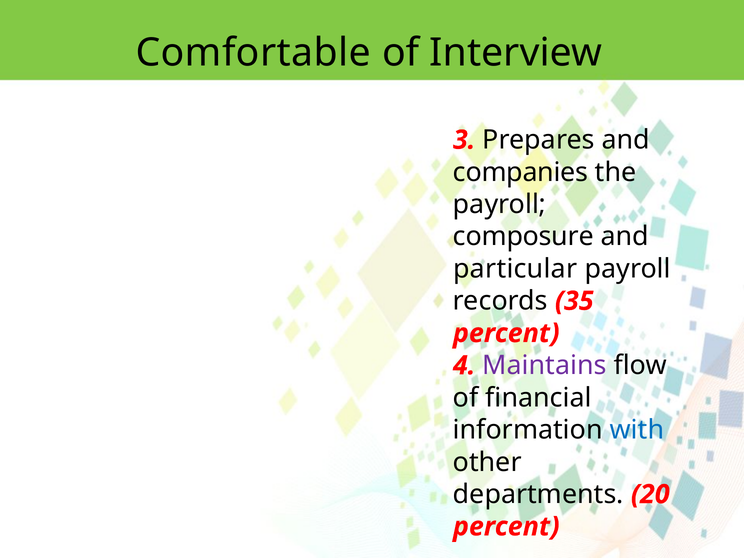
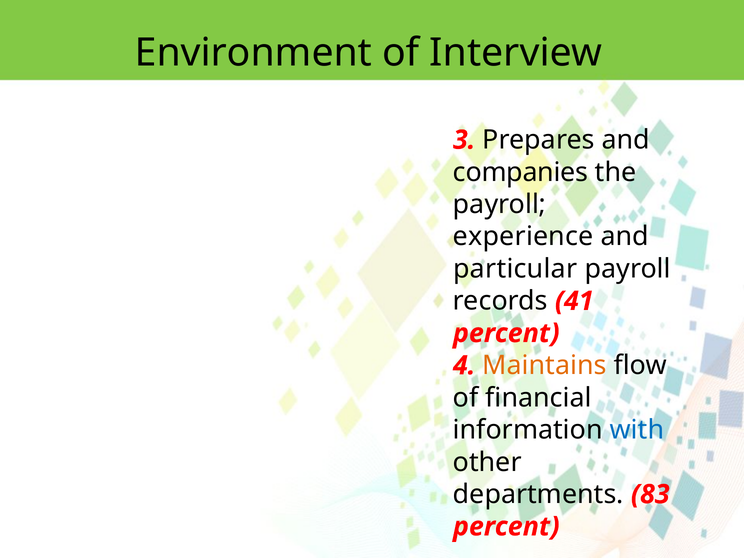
Comfortable: Comfortable -> Environment
composure: composure -> experience
35: 35 -> 41
Maintains colour: purple -> orange
20: 20 -> 83
